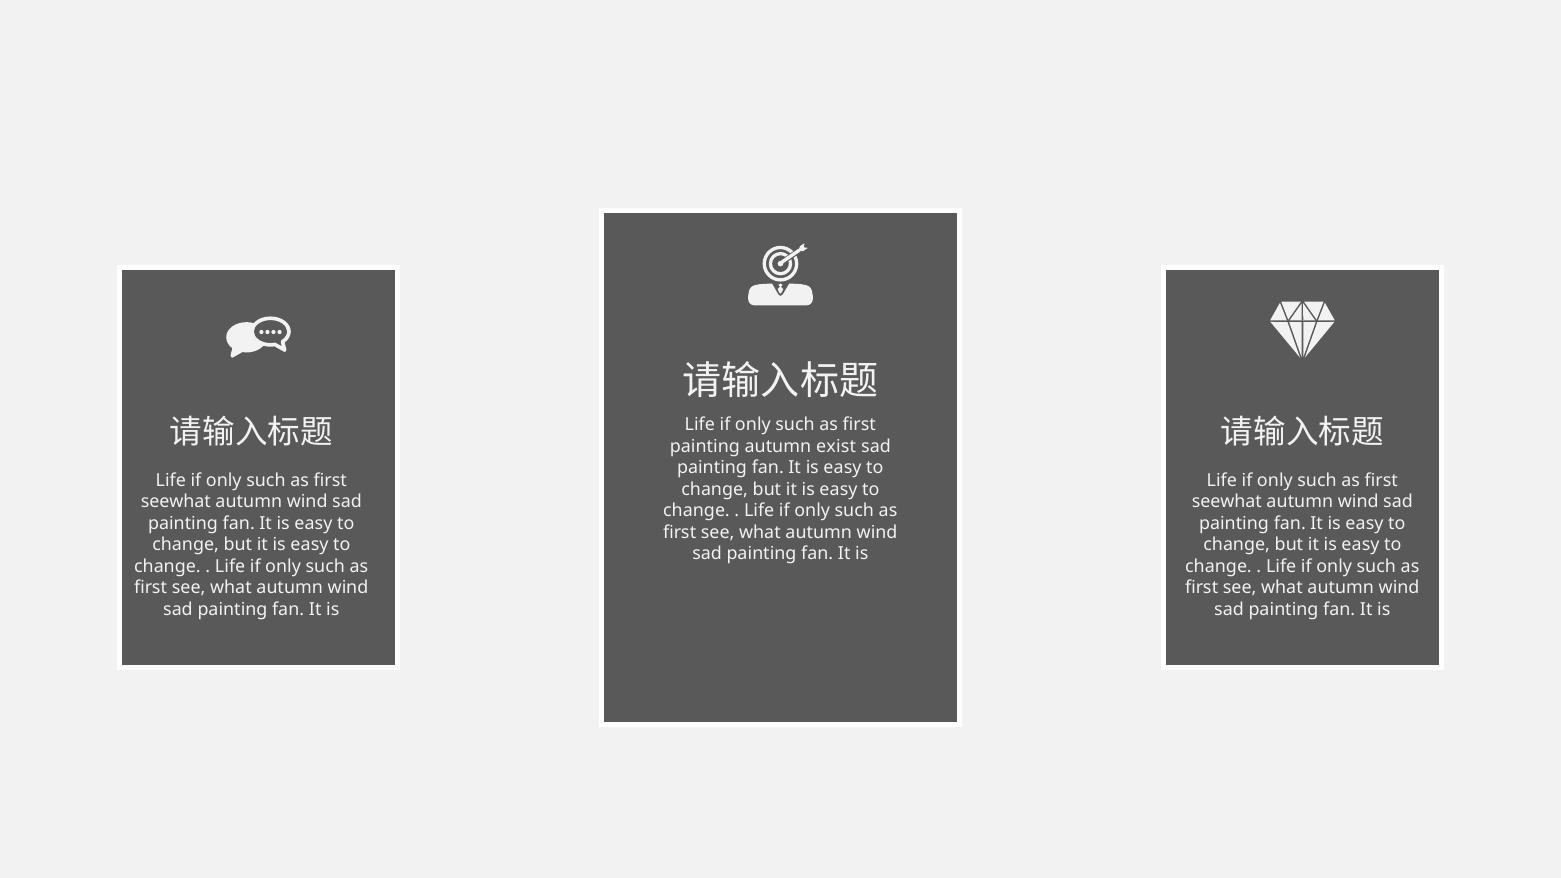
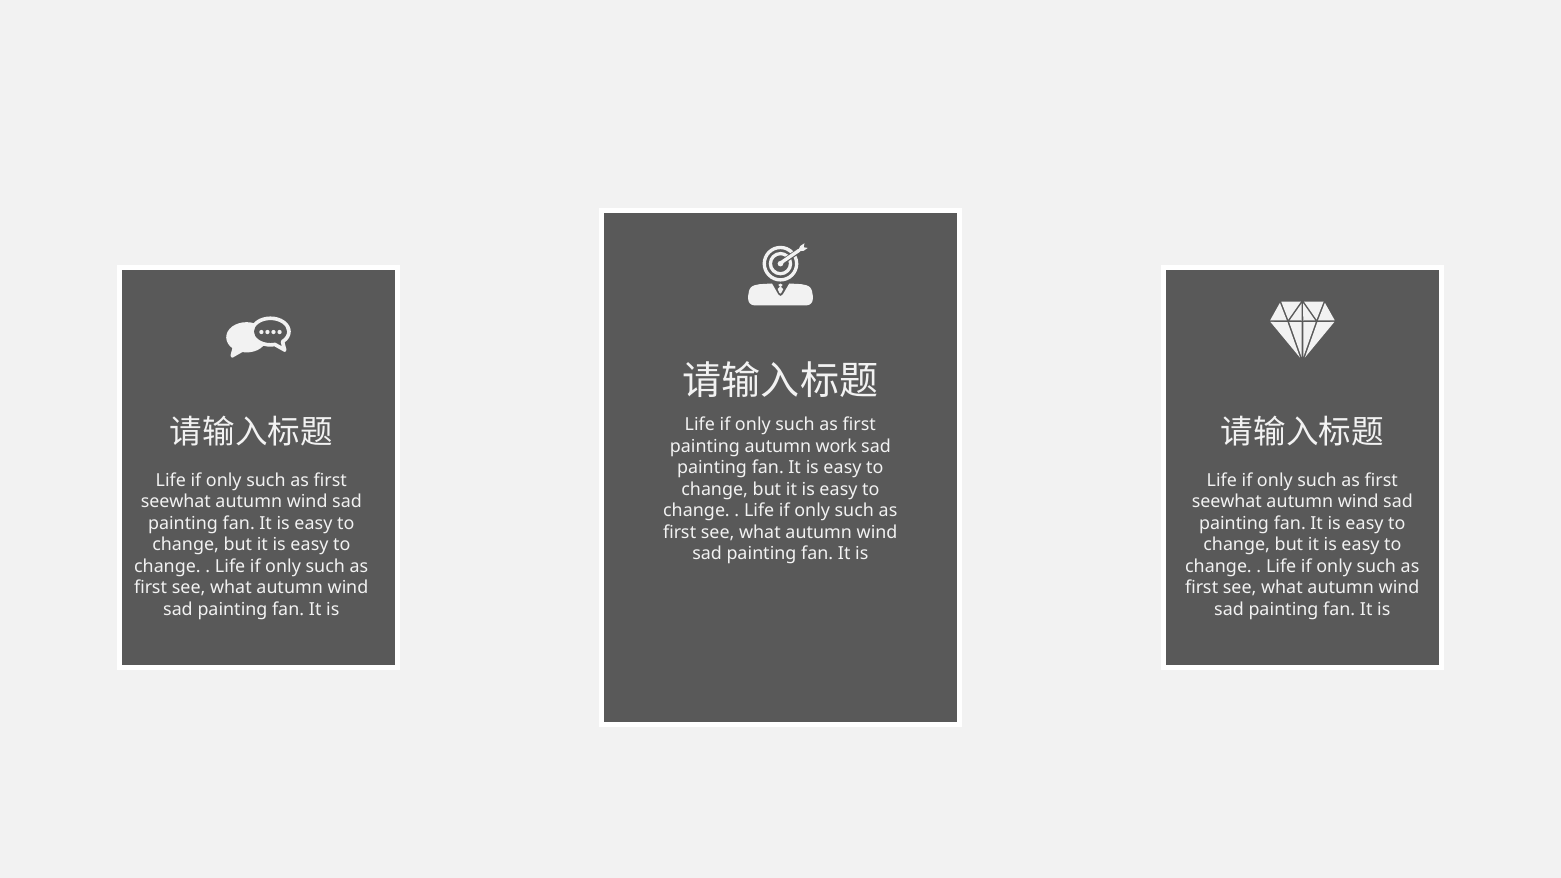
exist: exist -> work
